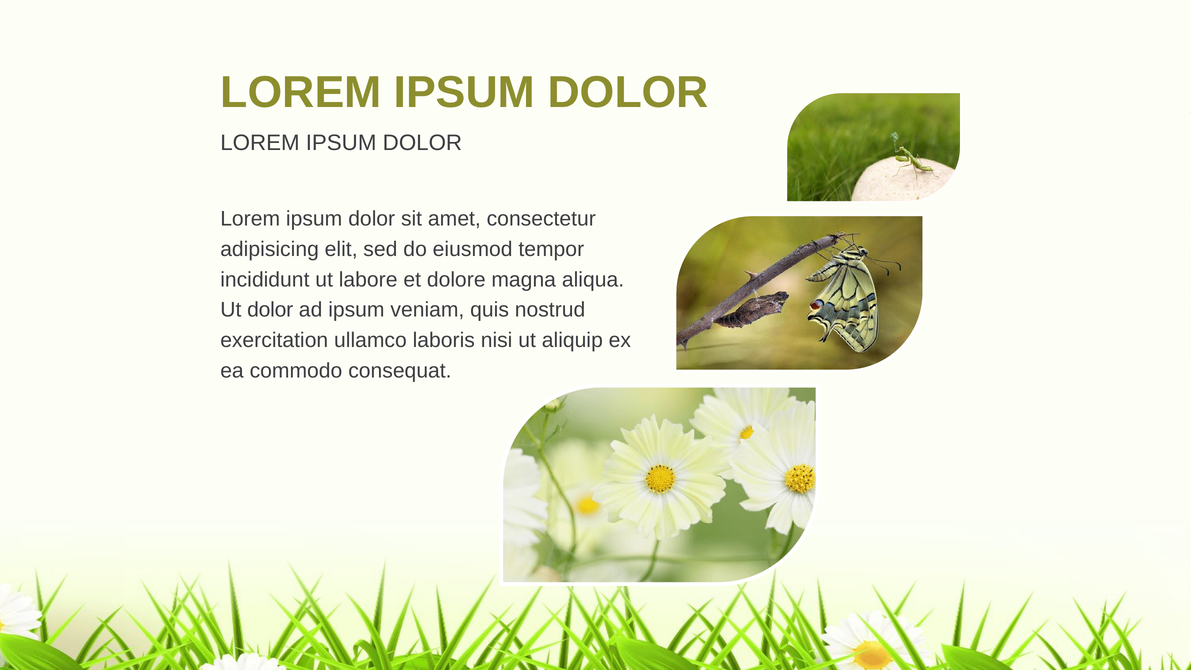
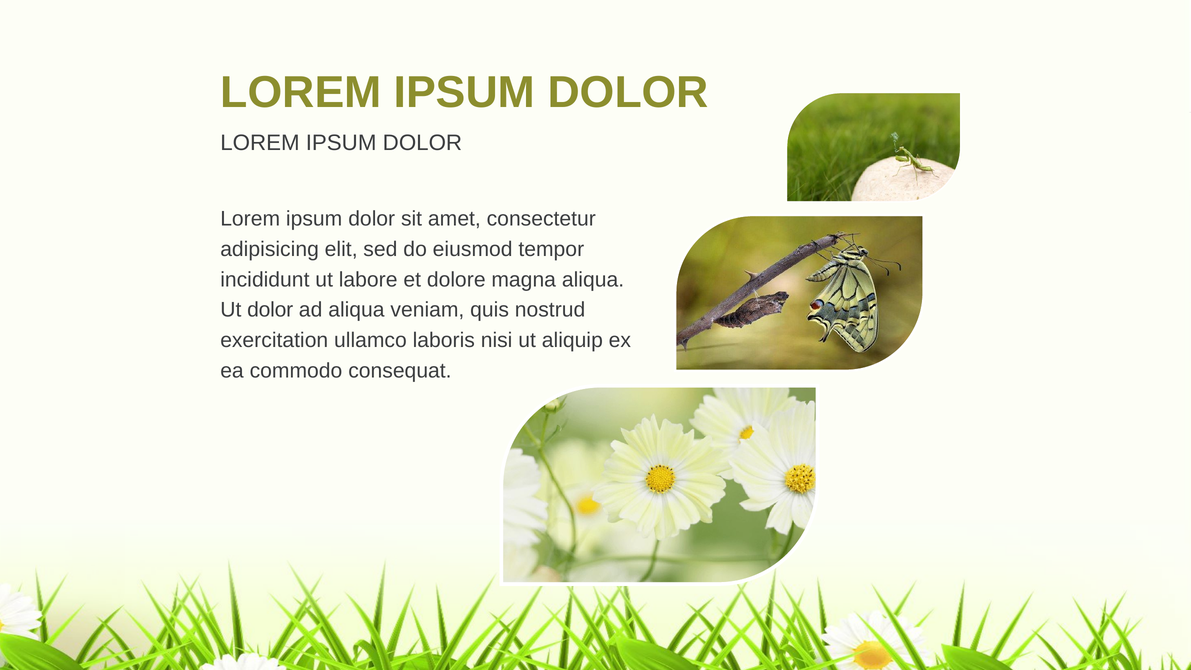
ad ipsum: ipsum -> aliqua
